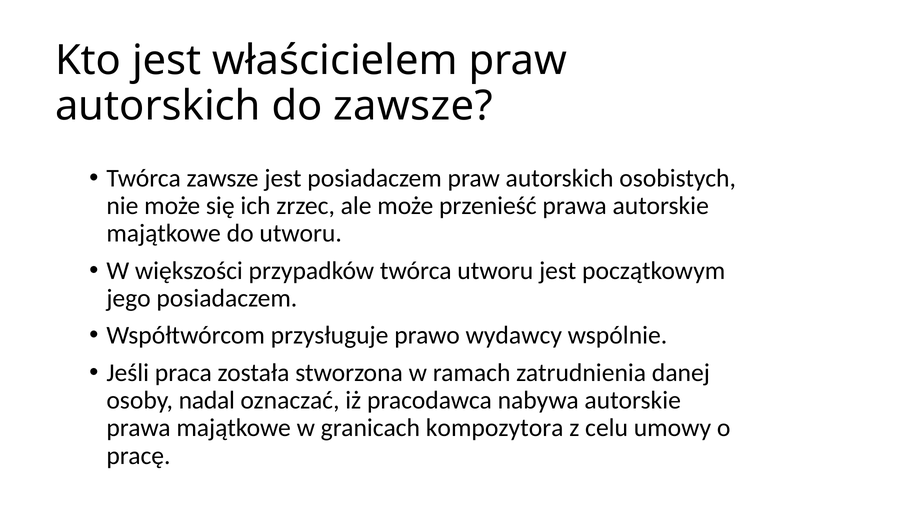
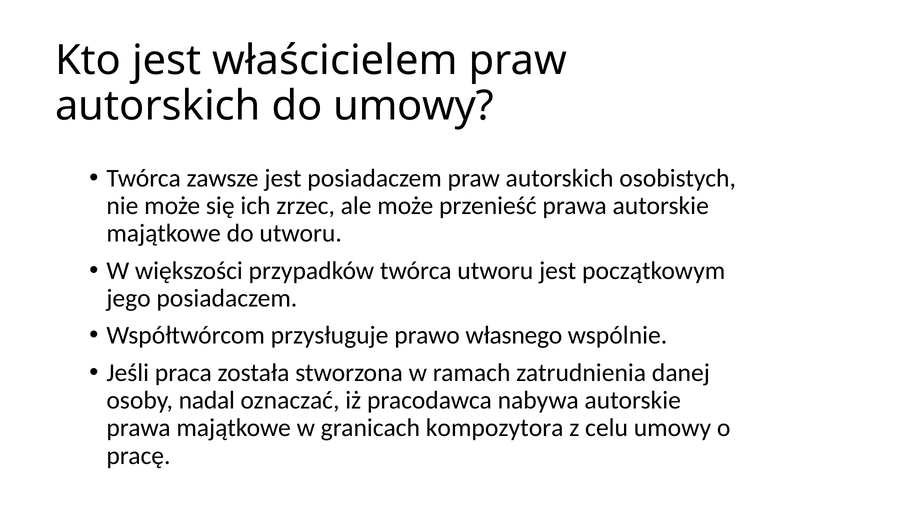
do zawsze: zawsze -> umowy
wydawcy: wydawcy -> własnego
